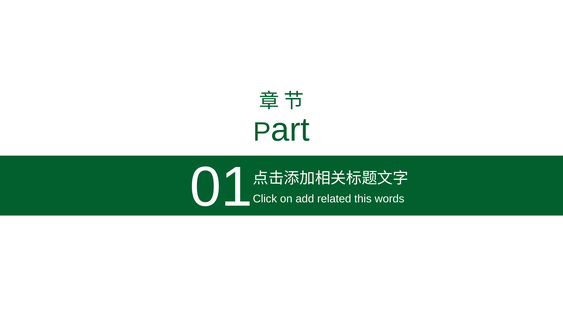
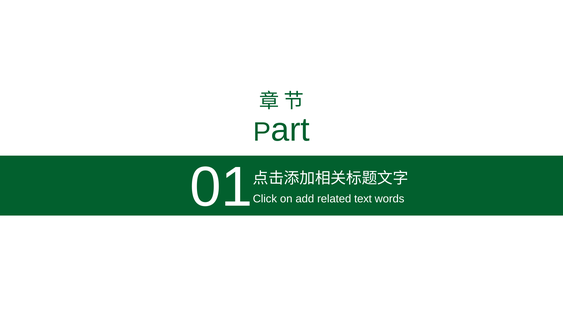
this: this -> text
